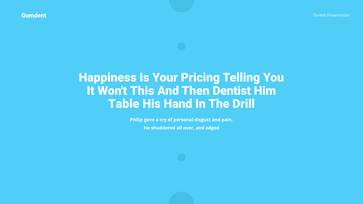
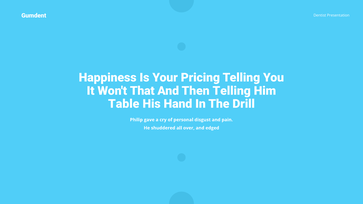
This: This -> That
Then Dentist: Dentist -> Telling
